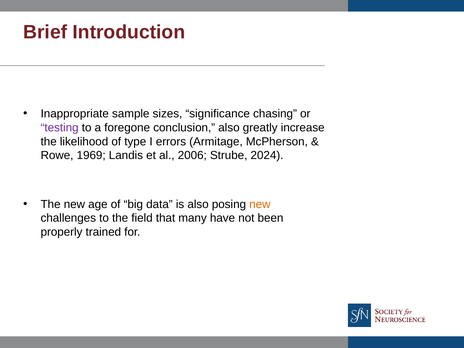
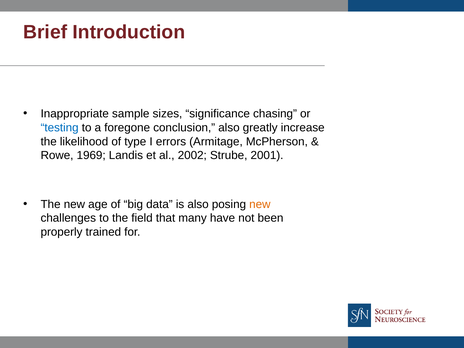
testing colour: purple -> blue
2006: 2006 -> 2002
2024: 2024 -> 2001
